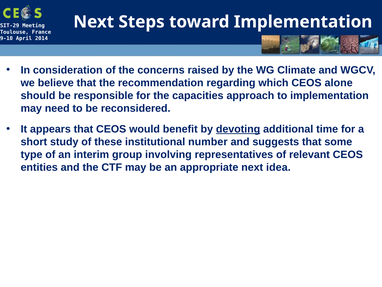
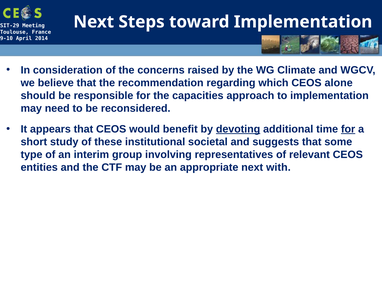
for at (348, 129) underline: none -> present
number: number -> societal
idea: idea -> with
